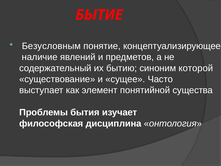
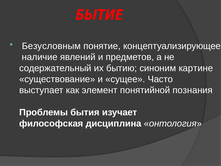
которой: которой -> картине
существа: существа -> познания
